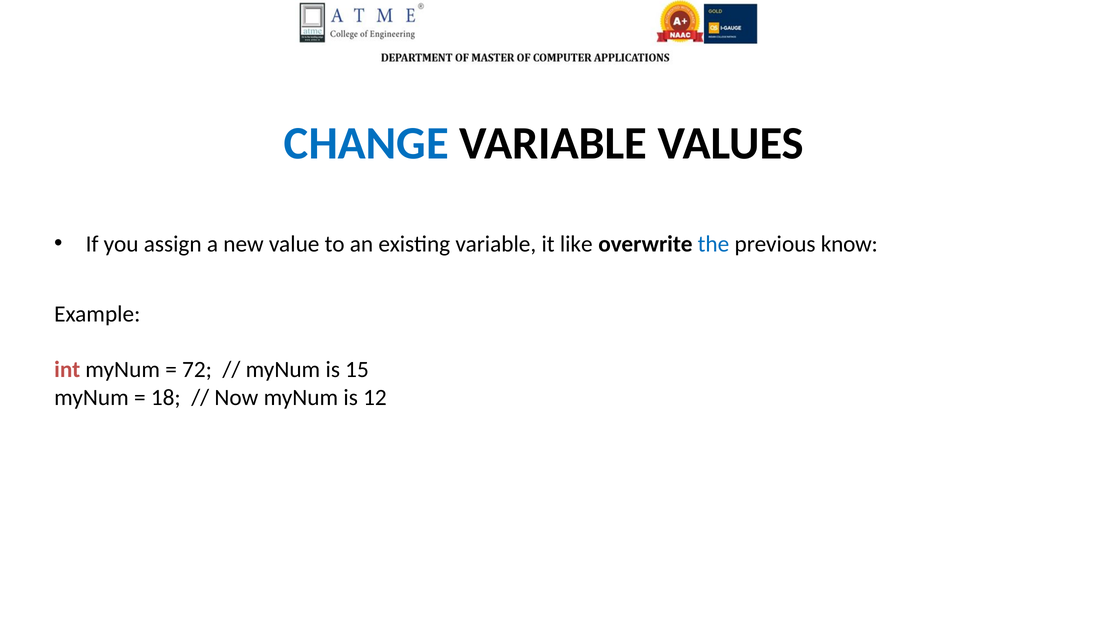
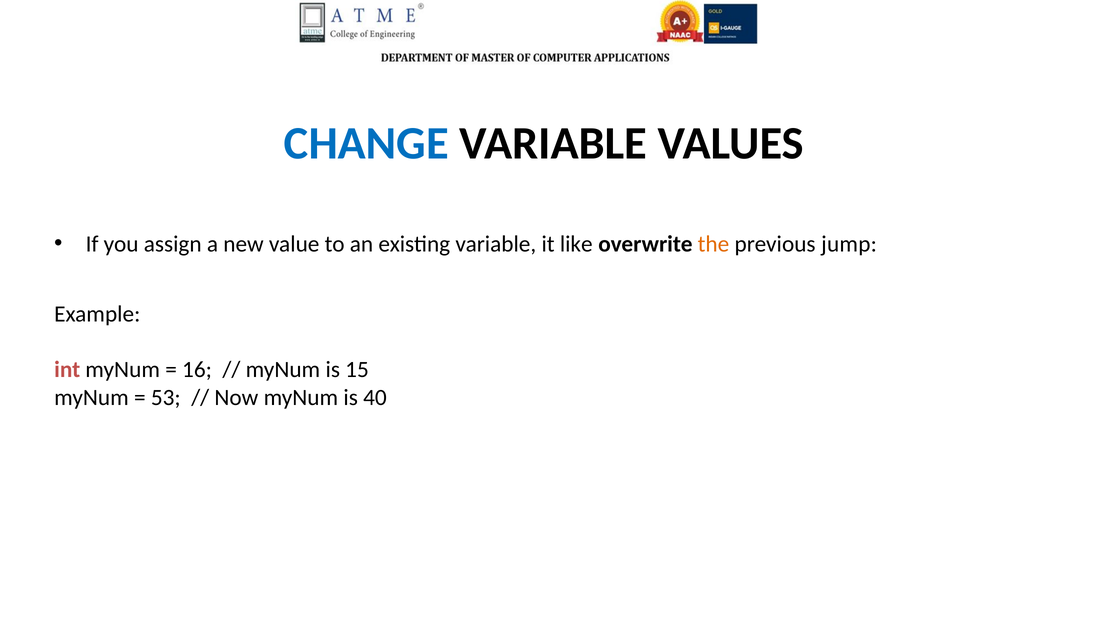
the colour: blue -> orange
know: know -> jump
72: 72 -> 16
18: 18 -> 53
12: 12 -> 40
